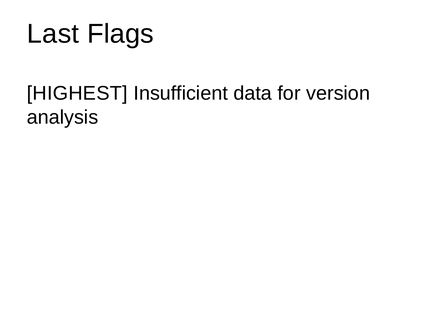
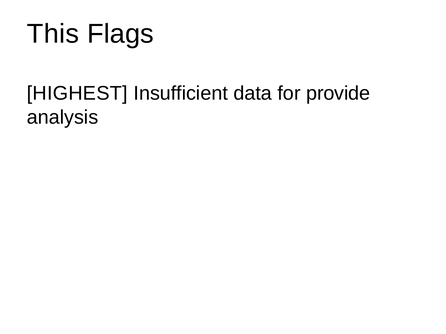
Last: Last -> This
version: version -> provide
